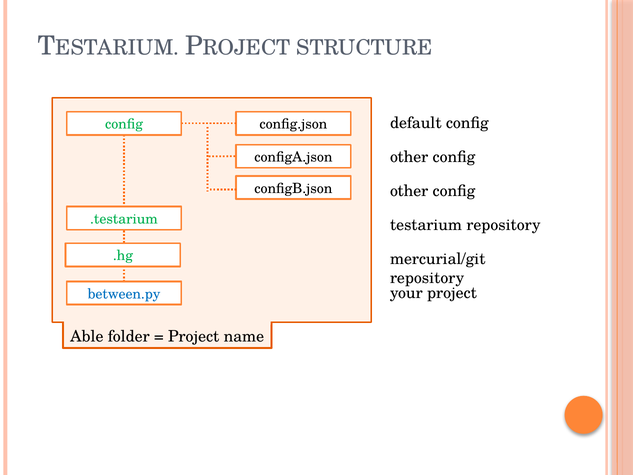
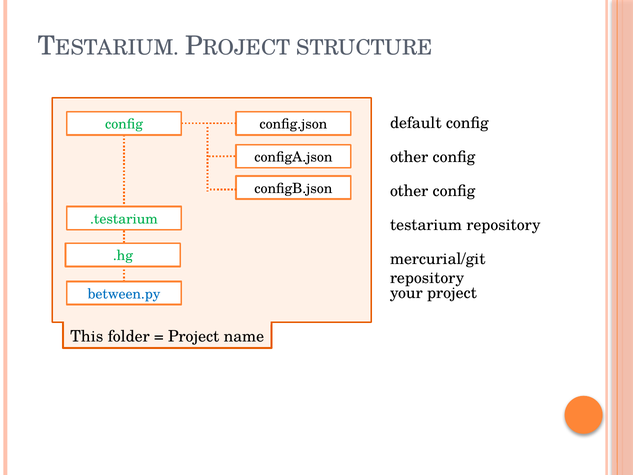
Able: Able -> This
